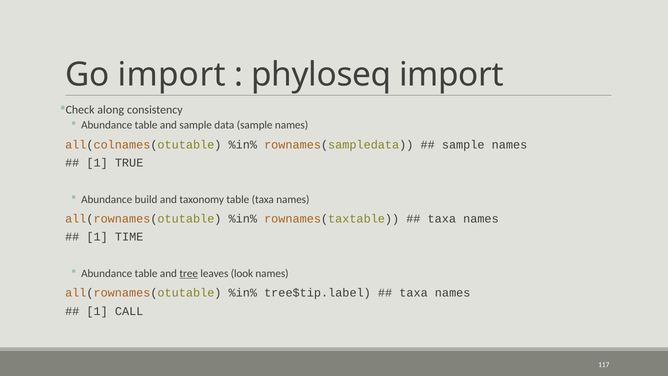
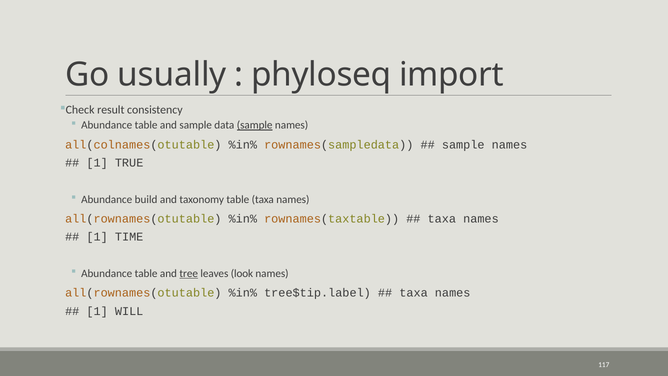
Go import: import -> usually
along: along -> result
sample at (255, 125) underline: none -> present
CALL: CALL -> WILL
